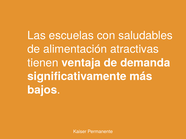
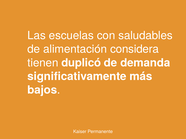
atractivas: atractivas -> considera
ventaja: ventaja -> duplicó
